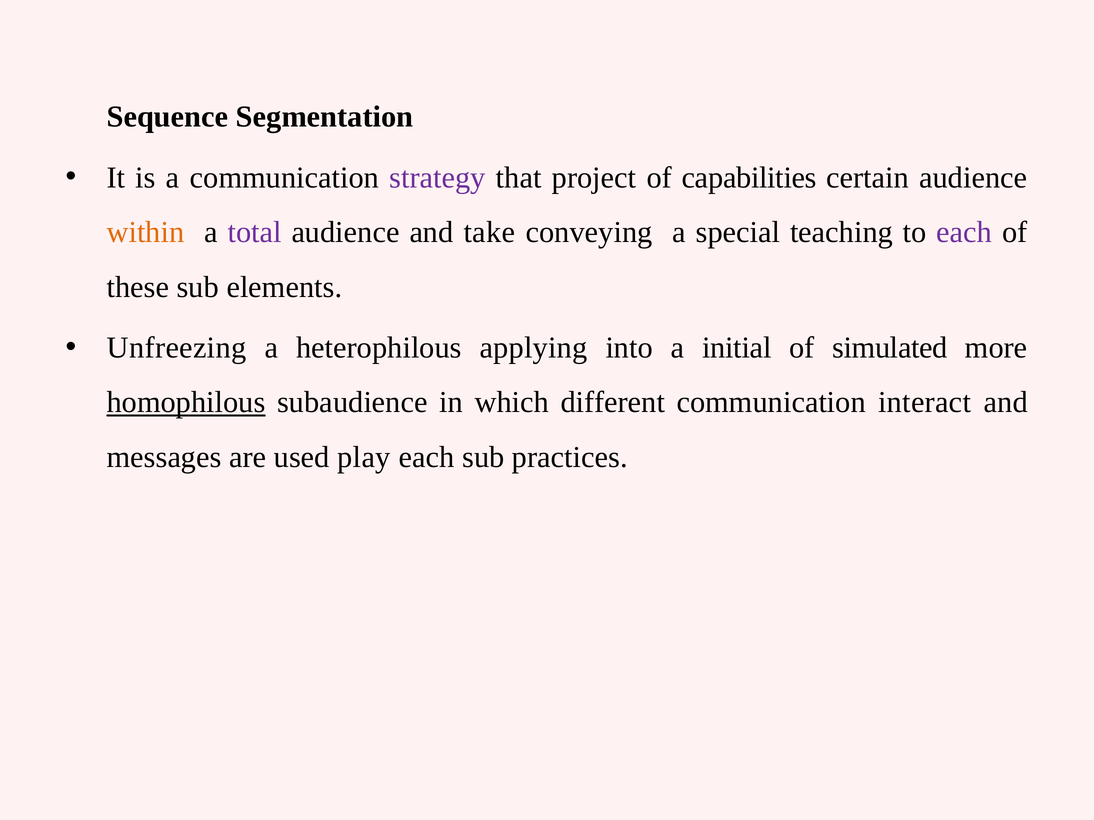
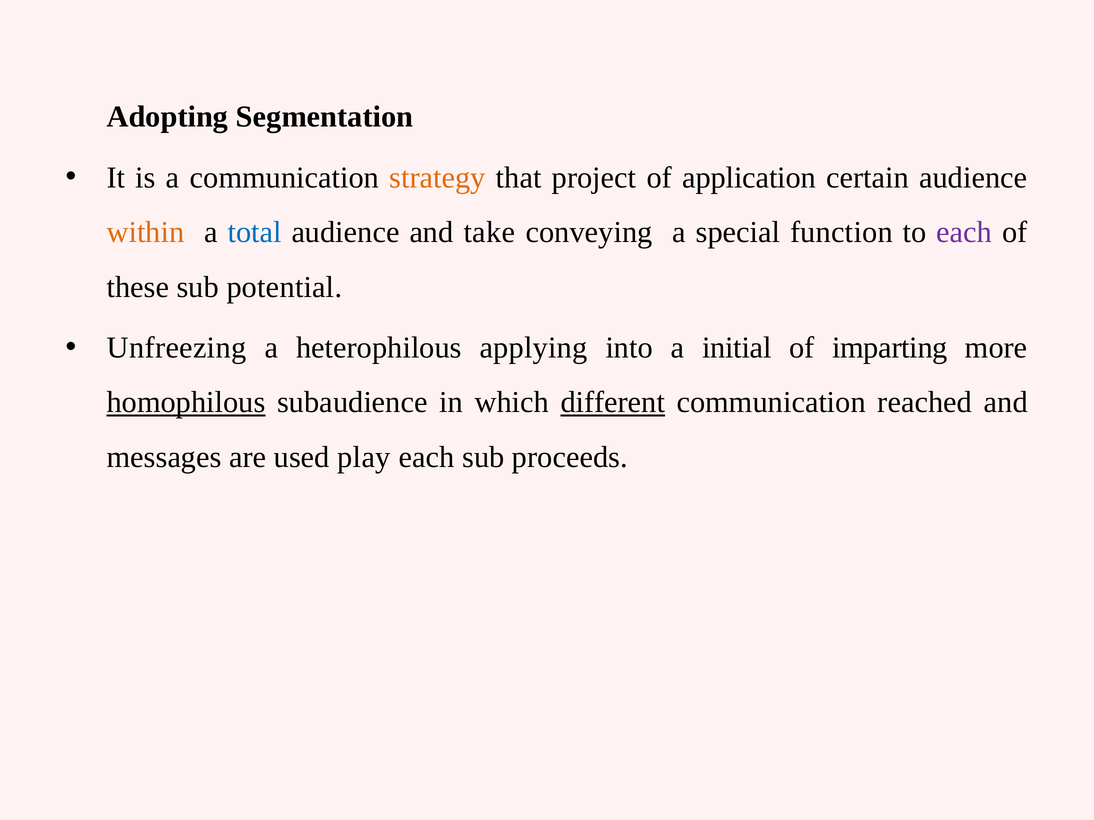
Sequence: Sequence -> Adopting
strategy colour: purple -> orange
capabilities: capabilities -> application
total colour: purple -> blue
teaching: teaching -> function
elements: elements -> potential
simulated: simulated -> imparting
different underline: none -> present
interact: interact -> reached
practices: practices -> proceeds
